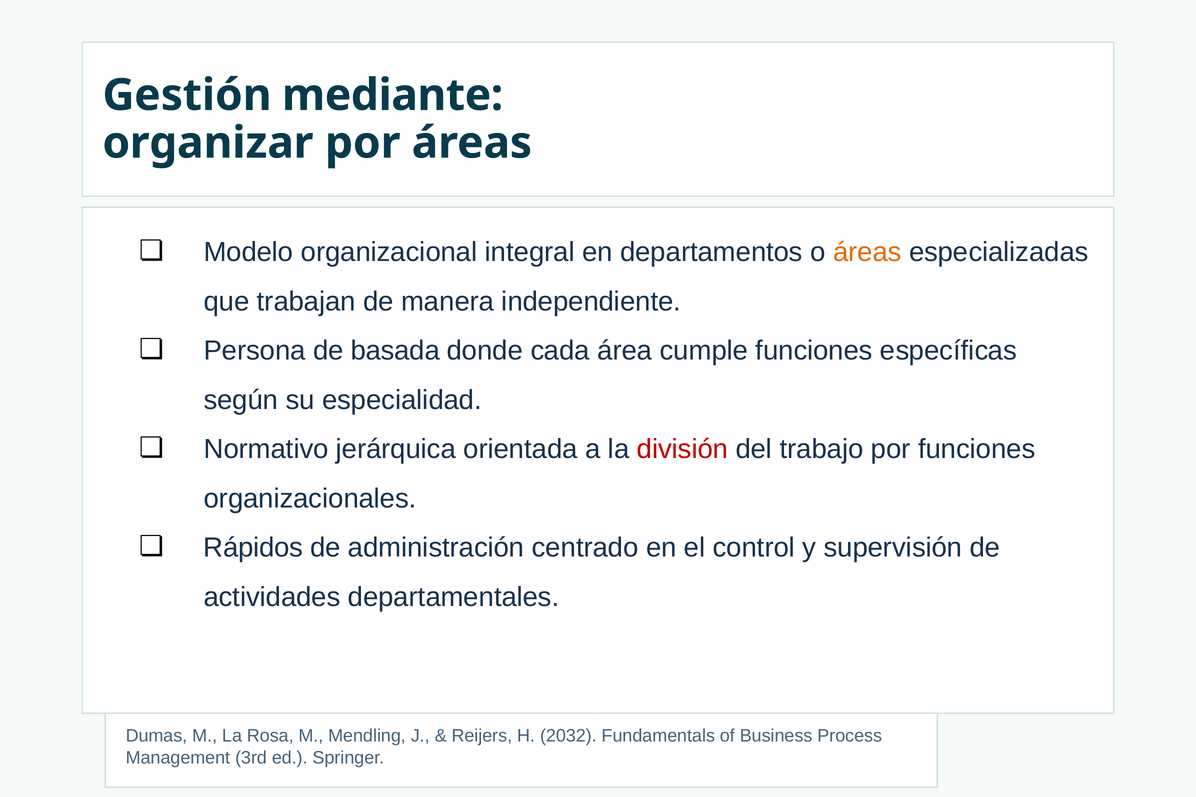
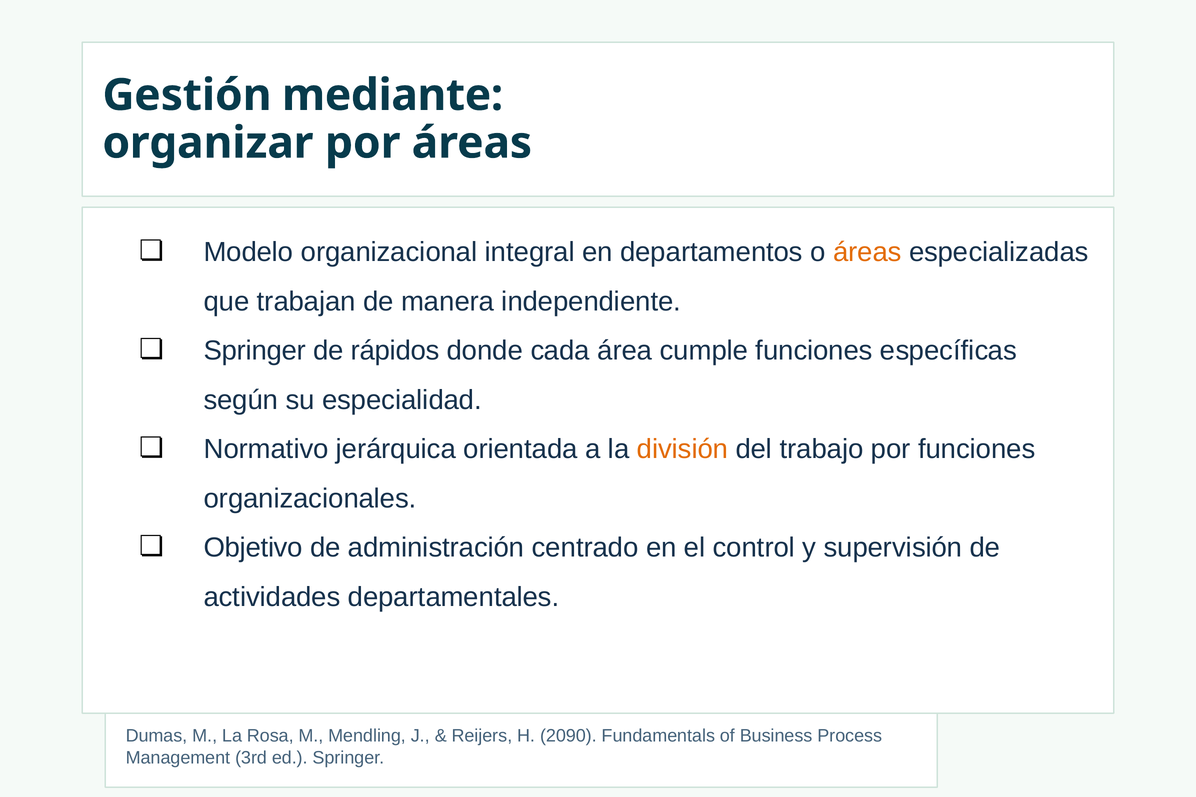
Persona at (255, 351): Persona -> Springer
basada: basada -> rápidos
división colour: red -> orange
Rápidos: Rápidos -> Objetivo
2032: 2032 -> 2090
